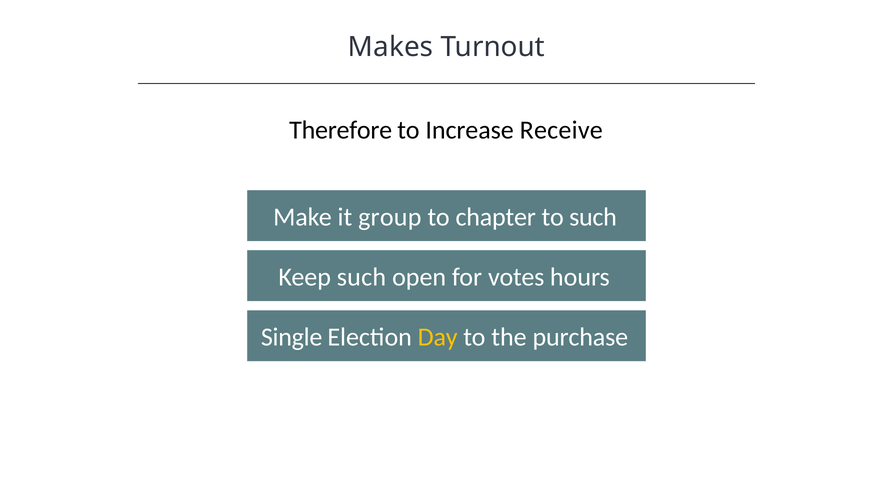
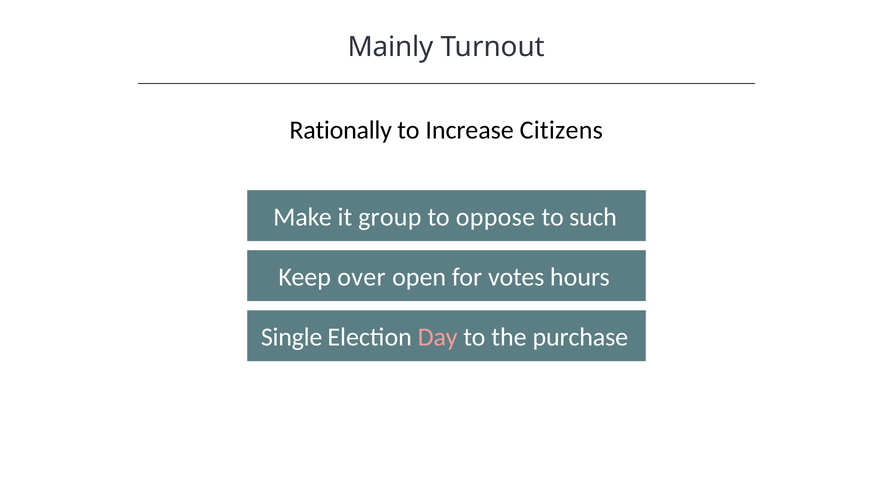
Makes: Makes -> Mainly
Therefore: Therefore -> Rationally
Receive: Receive -> Citizens
chapter: chapter -> oppose
Keep such: such -> over
Day colour: yellow -> pink
